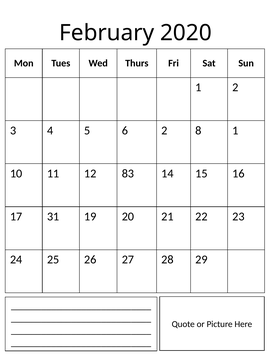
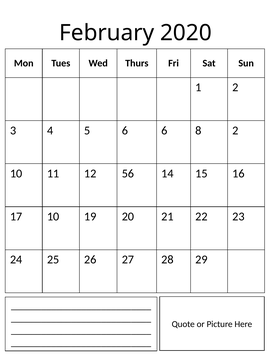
6 2: 2 -> 6
8 1: 1 -> 2
83: 83 -> 56
17 31: 31 -> 10
